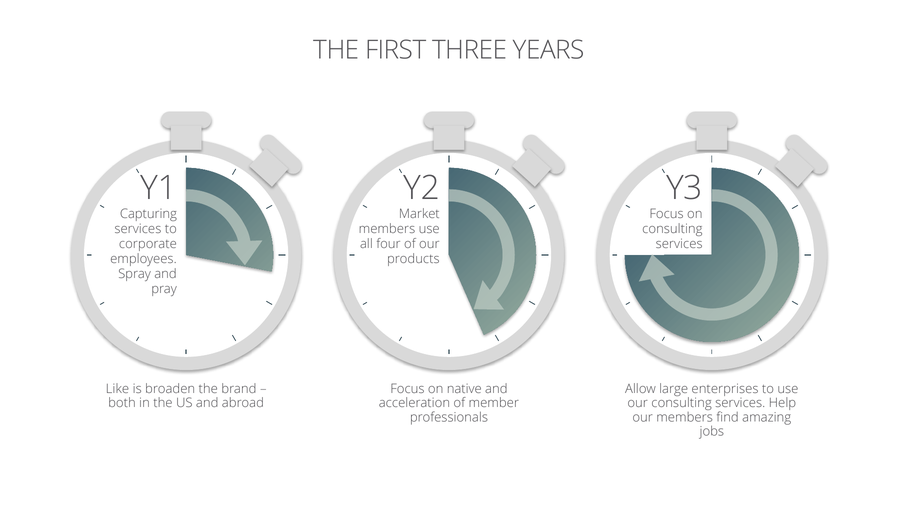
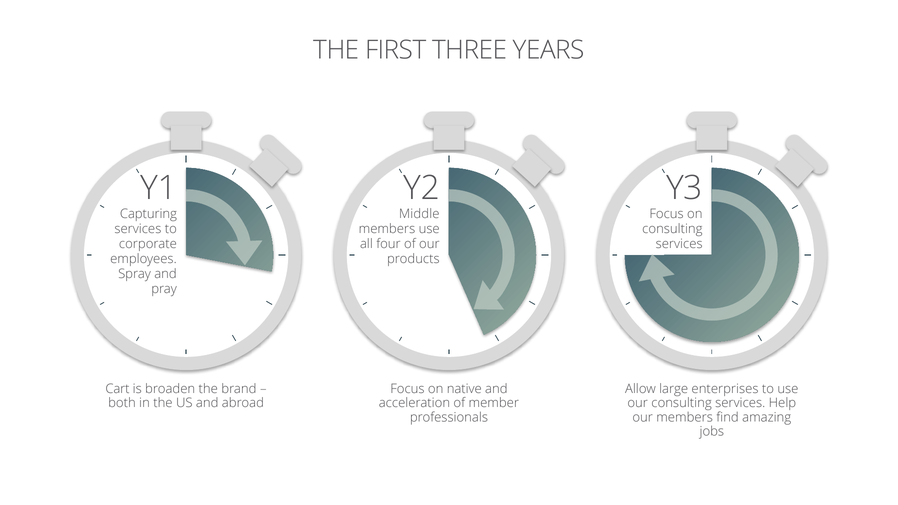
Market: Market -> Middle
Like: Like -> Cart
